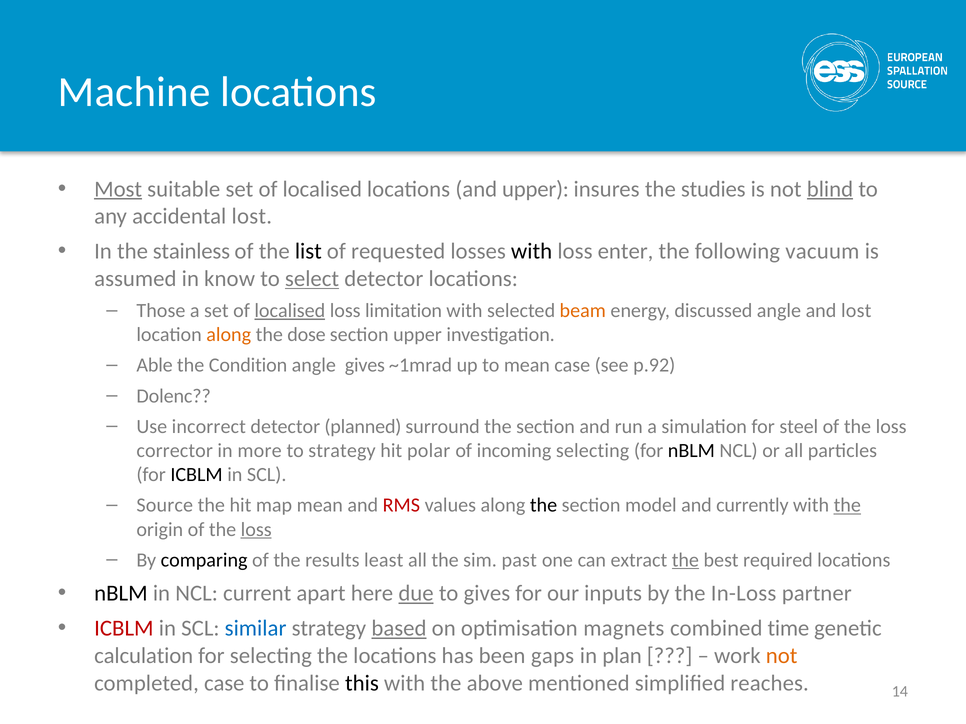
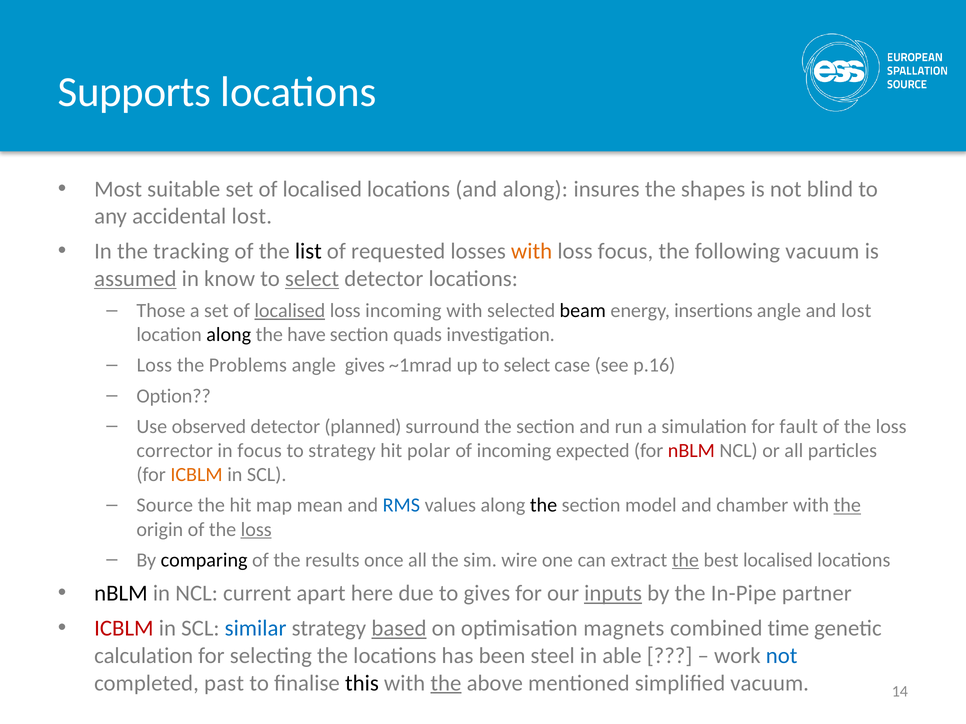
Machine: Machine -> Supports
Most underline: present -> none
and upper: upper -> along
studies: studies -> shapes
blind underline: present -> none
stainless: stainless -> tracking
with at (532, 251) colour: black -> orange
loss enter: enter -> focus
assumed underline: none -> present
loss limitation: limitation -> incoming
beam colour: orange -> black
discussed: discussed -> insertions
along at (229, 335) colour: orange -> black
dose: dose -> have
section upper: upper -> quads
Able at (155, 366): Able -> Loss
Condition: Condition -> Problems
up to mean: mean -> select
p.92: p.92 -> p.16
Dolenc: Dolenc -> Option
incorrect: incorrect -> observed
steel: steel -> fault
in more: more -> focus
incoming selecting: selecting -> expected
nBLM at (691, 451) colour: black -> red
ICBLM at (197, 475) colour: black -> orange
RMS colour: red -> blue
currently: currently -> chamber
least: least -> once
past: past -> wire
best required: required -> localised
due underline: present -> none
inputs underline: none -> present
In-Loss: In-Loss -> In-Pipe
gaps: gaps -> steel
plan: plan -> able
not at (782, 656) colour: orange -> blue
completed case: case -> past
the at (446, 684) underline: none -> present
simplified reaches: reaches -> vacuum
